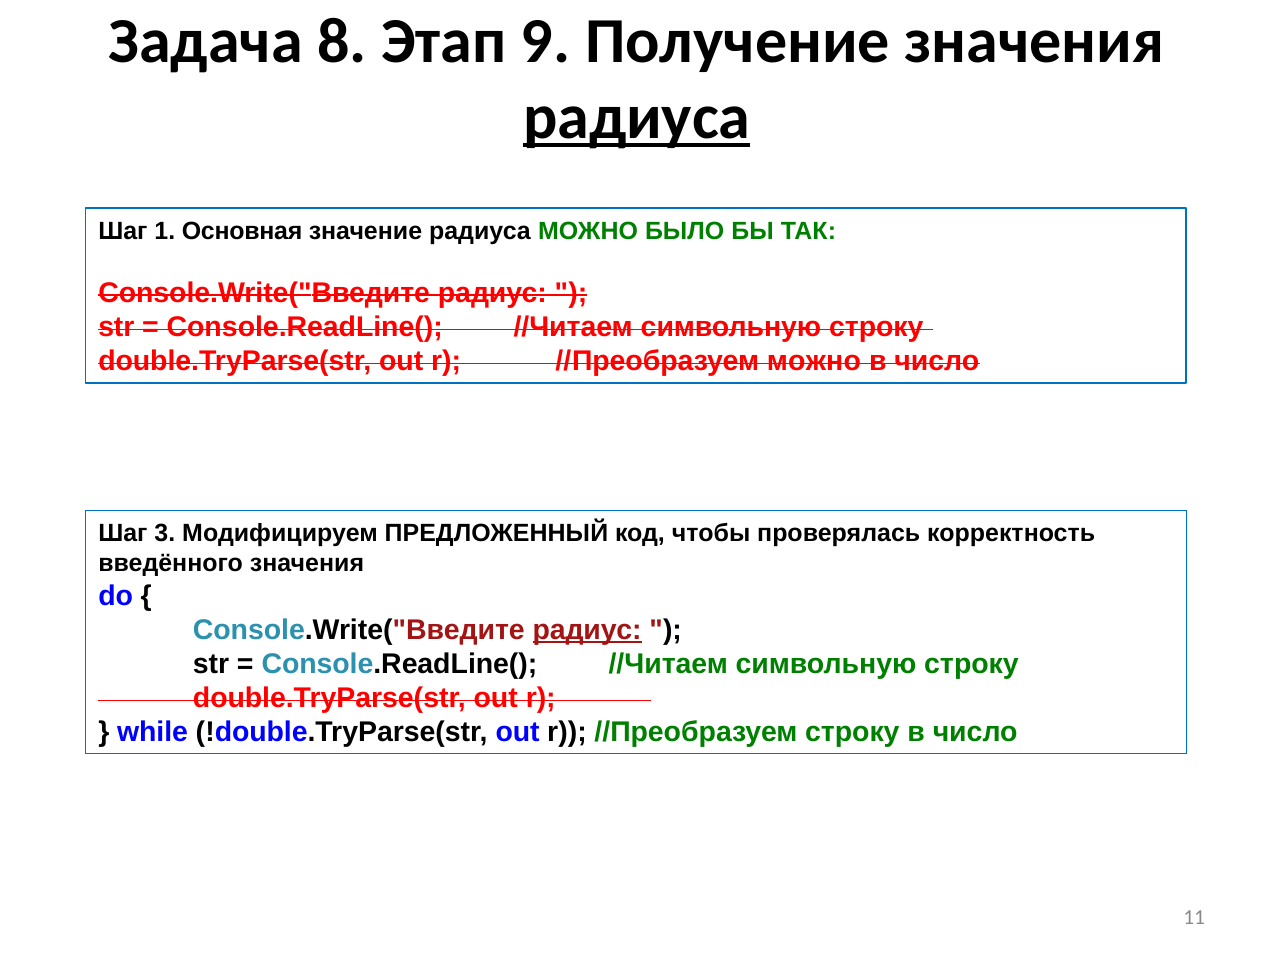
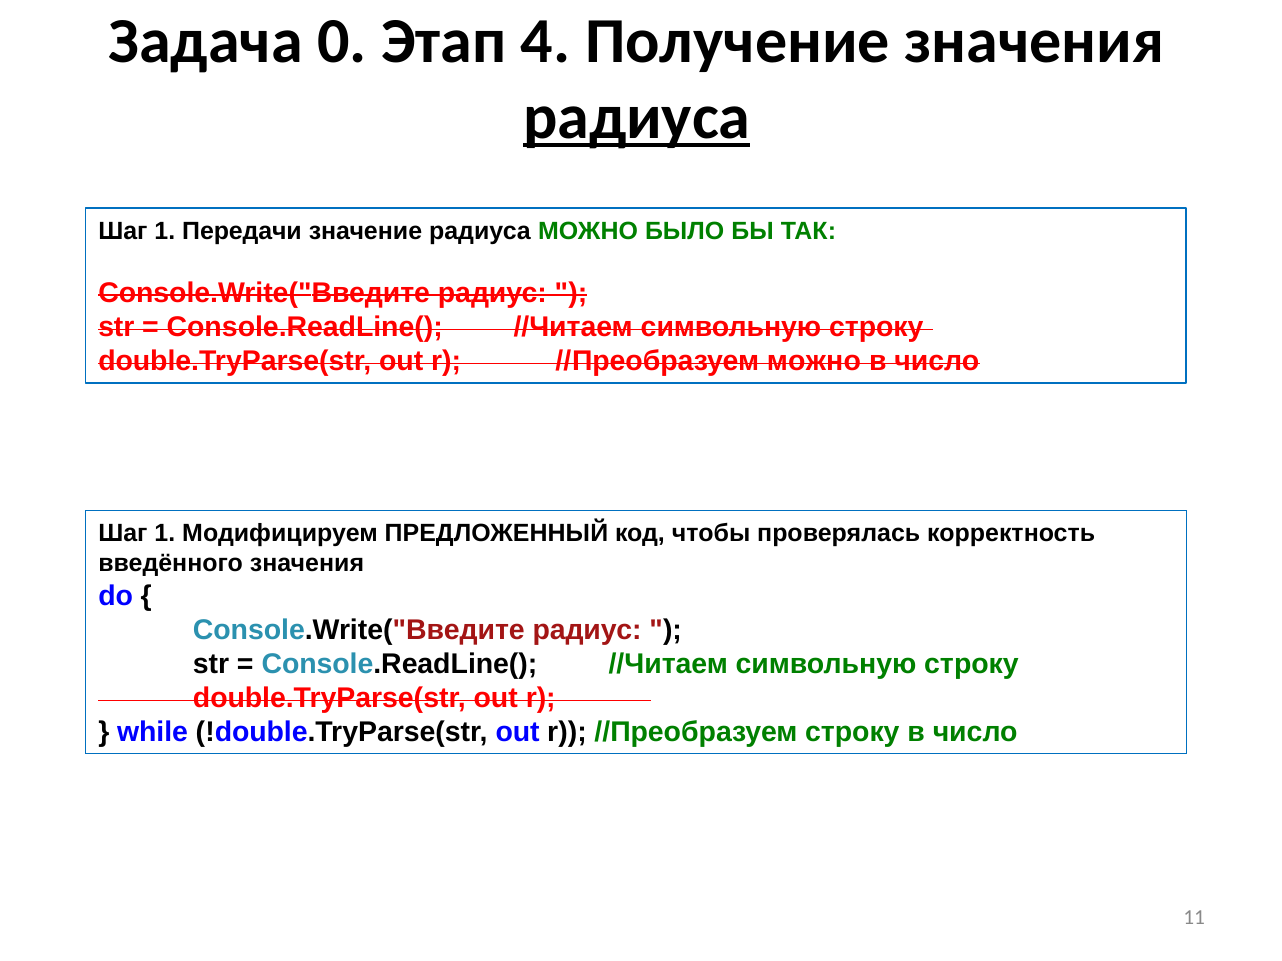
8: 8 -> 0
9: 9 -> 4
Основная: Основная -> Передачи
3 at (165, 534): 3 -> 1
радиус at (587, 630) underline: present -> none
